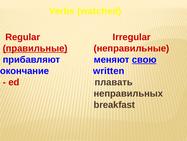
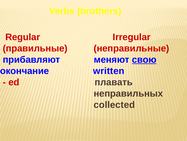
watched: watched -> brothers
правильные underline: present -> none
breakfast: breakfast -> collected
